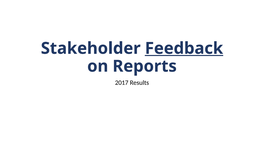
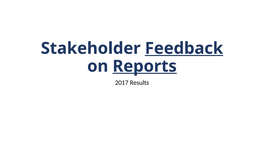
Reports underline: none -> present
